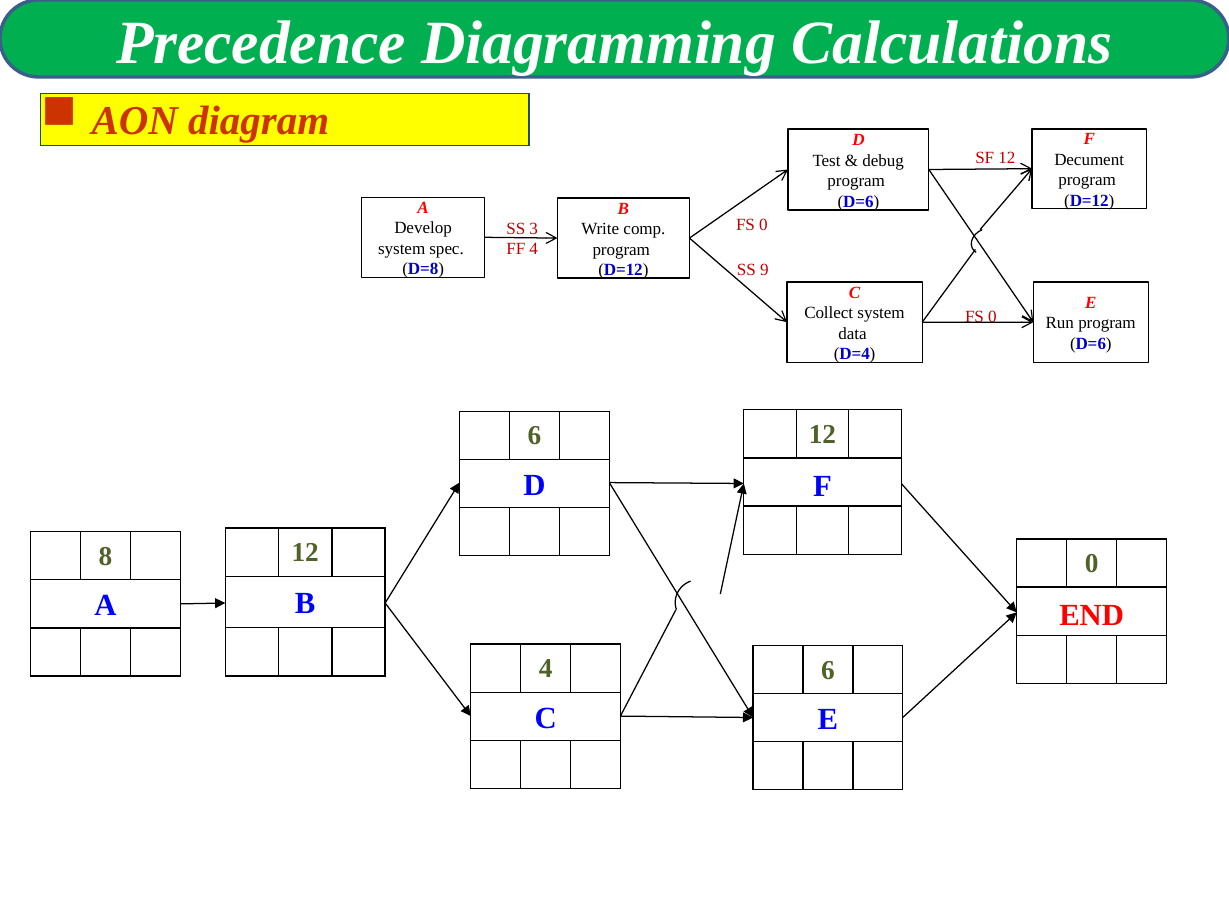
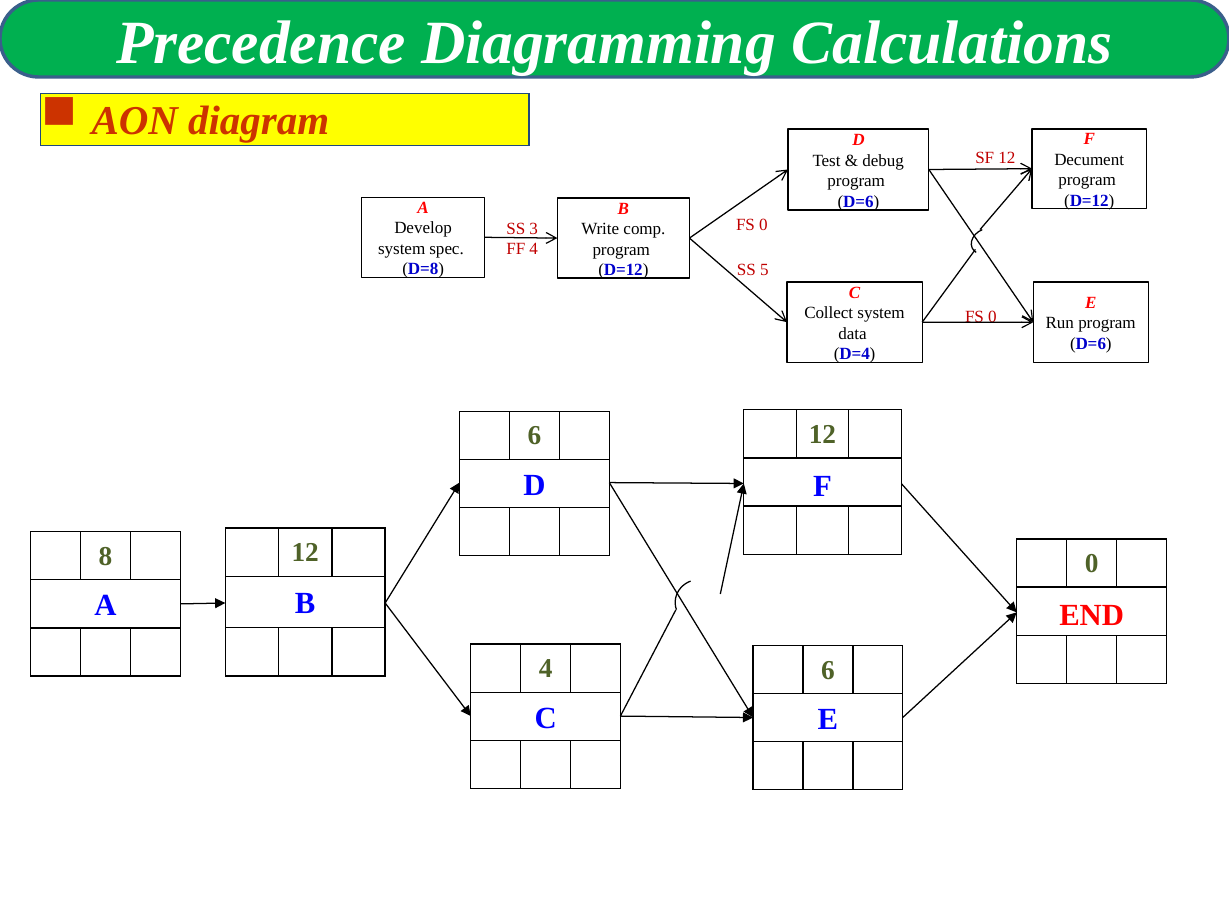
9: 9 -> 5
